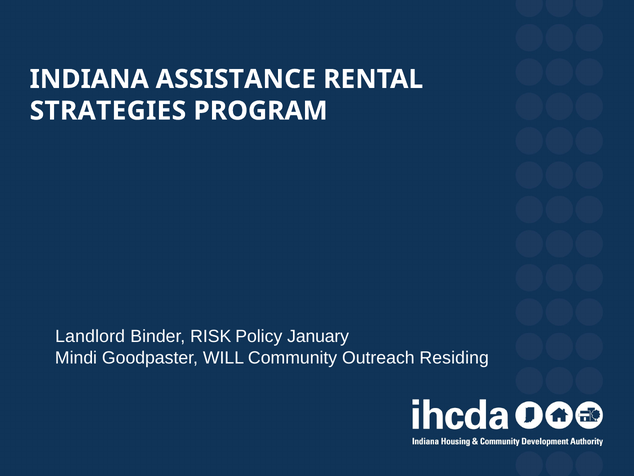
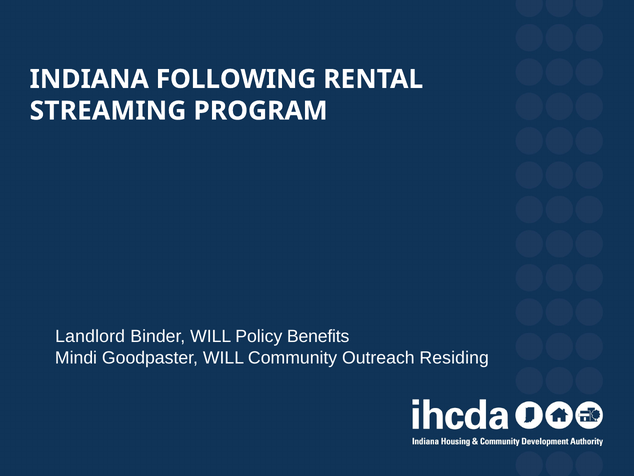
ASSISTANCE: ASSISTANCE -> FOLLOWING
STRATEGIES: STRATEGIES -> STREAMING
Binder RISK: RISK -> WILL
January: January -> Benefits
